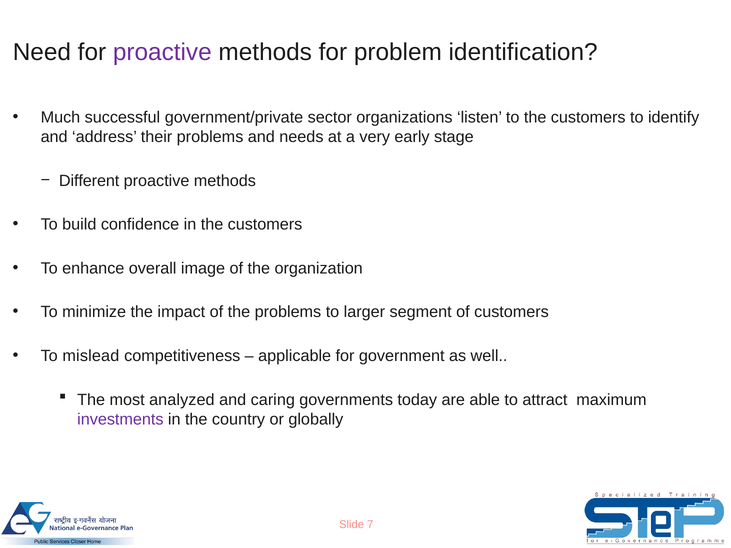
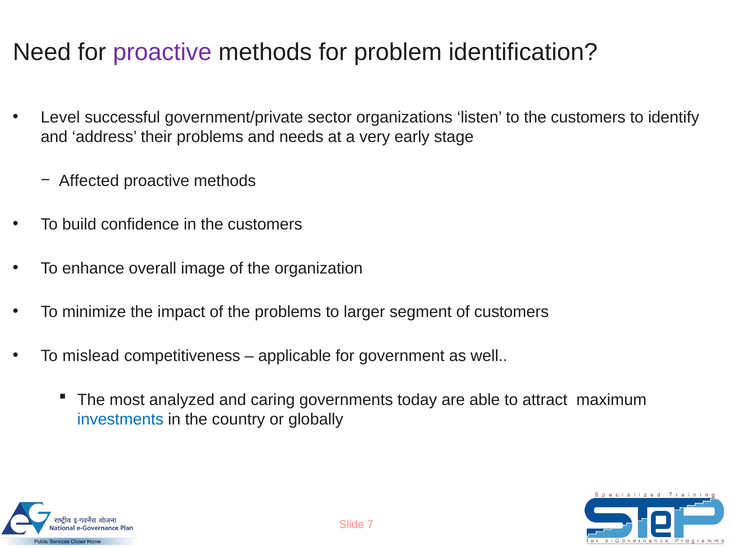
Much: Much -> Level
Different: Different -> Affected
investments colour: purple -> blue
